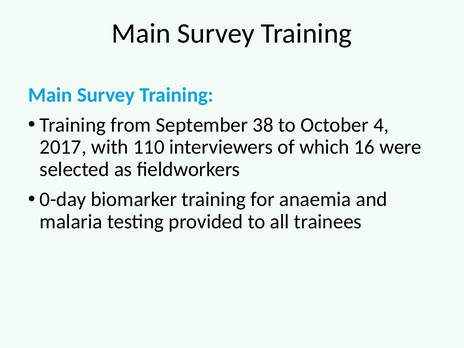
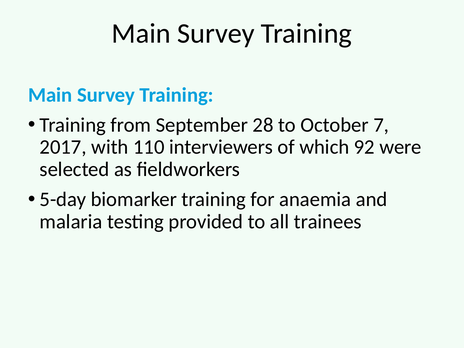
38: 38 -> 28
4: 4 -> 7
16: 16 -> 92
0-day: 0-day -> 5-day
